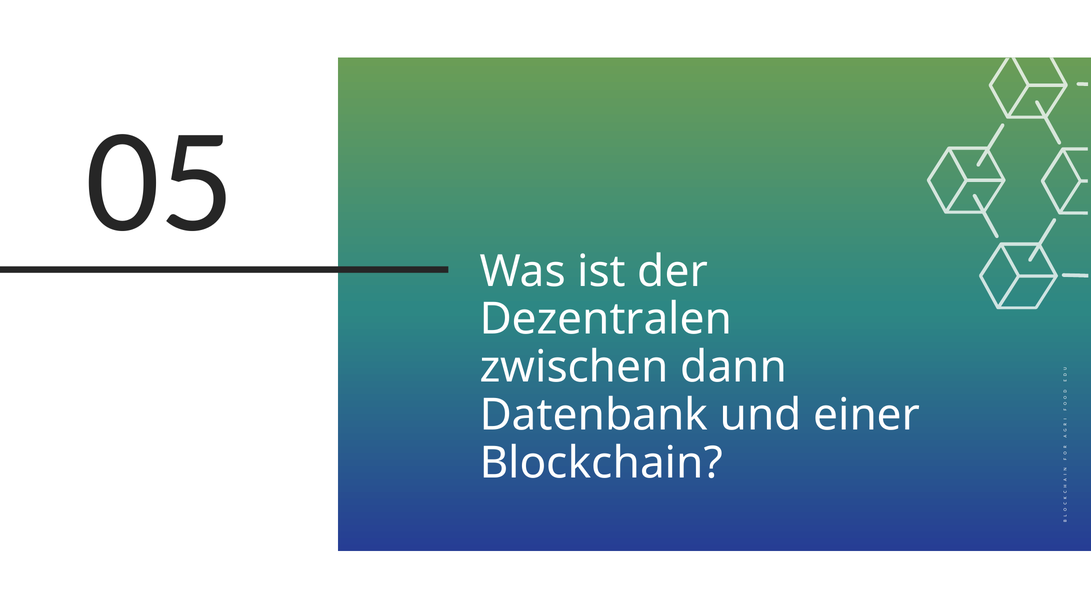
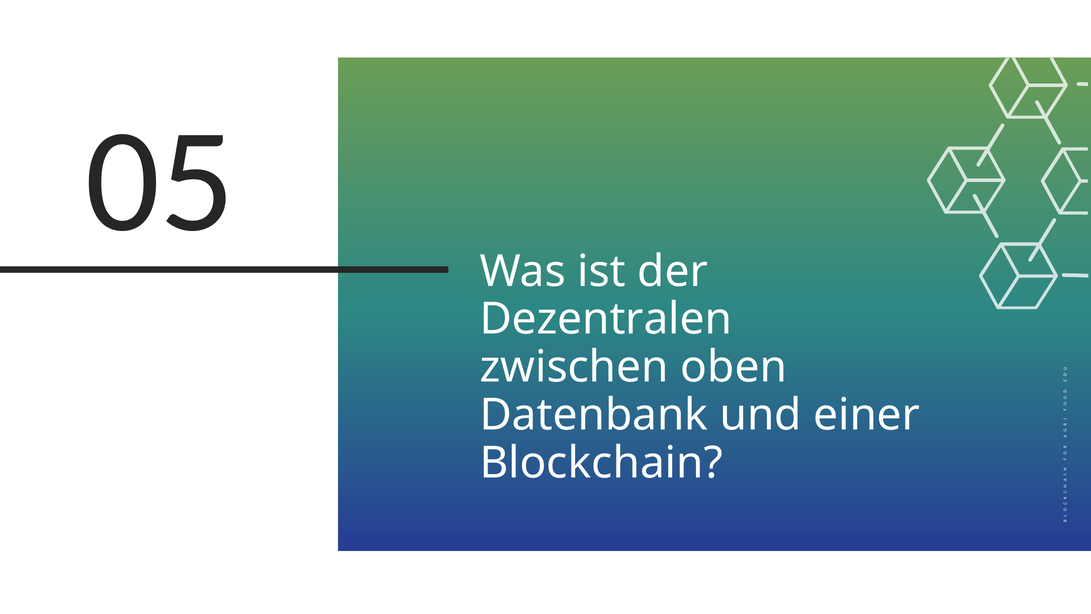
dann: dann -> oben
